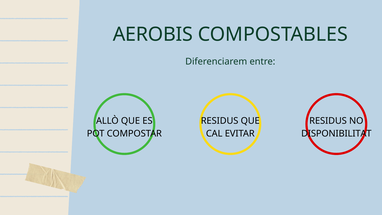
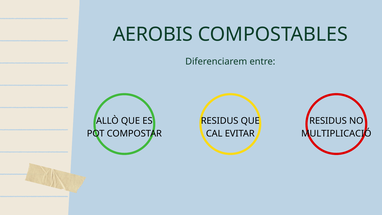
DISPONIBILITAT: DISPONIBILITAT -> MULTIPLICACIÓ
